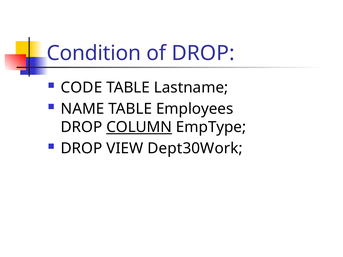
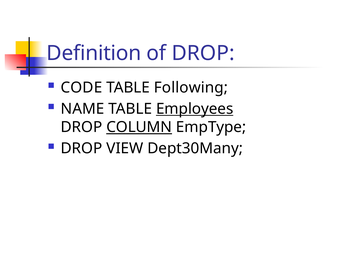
Condition: Condition -> Definition
Lastname: Lastname -> Following
Employees underline: none -> present
Dept30Work: Dept30Work -> Dept30Many
